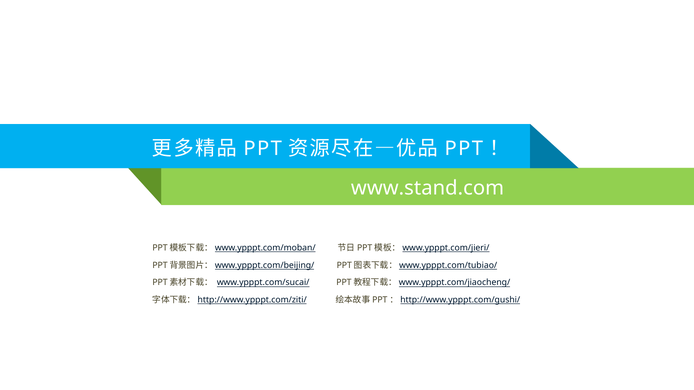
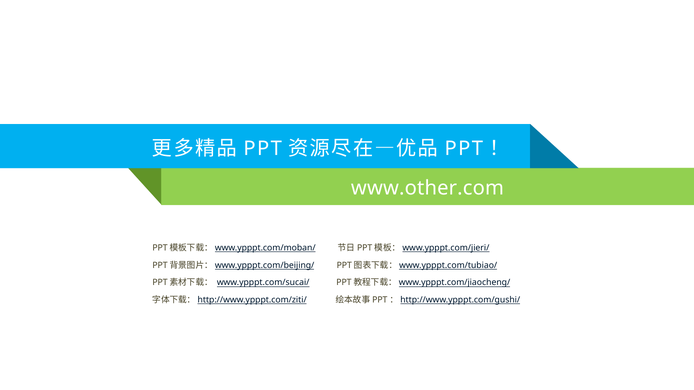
www.stand.com: www.stand.com -> www.other.com
